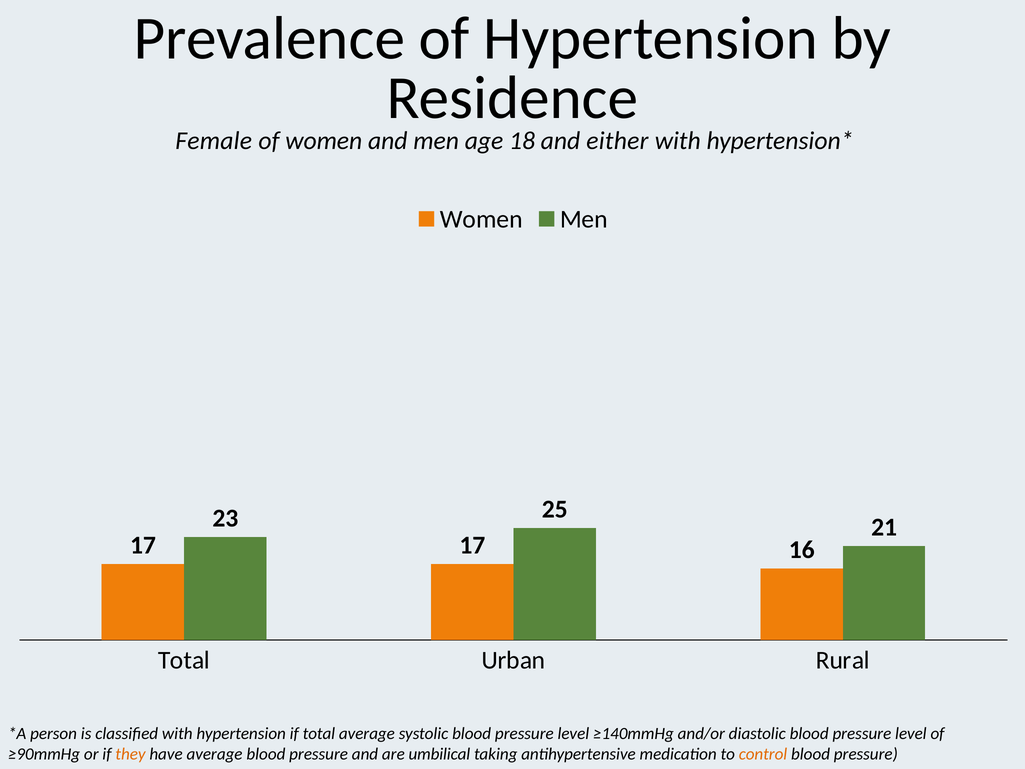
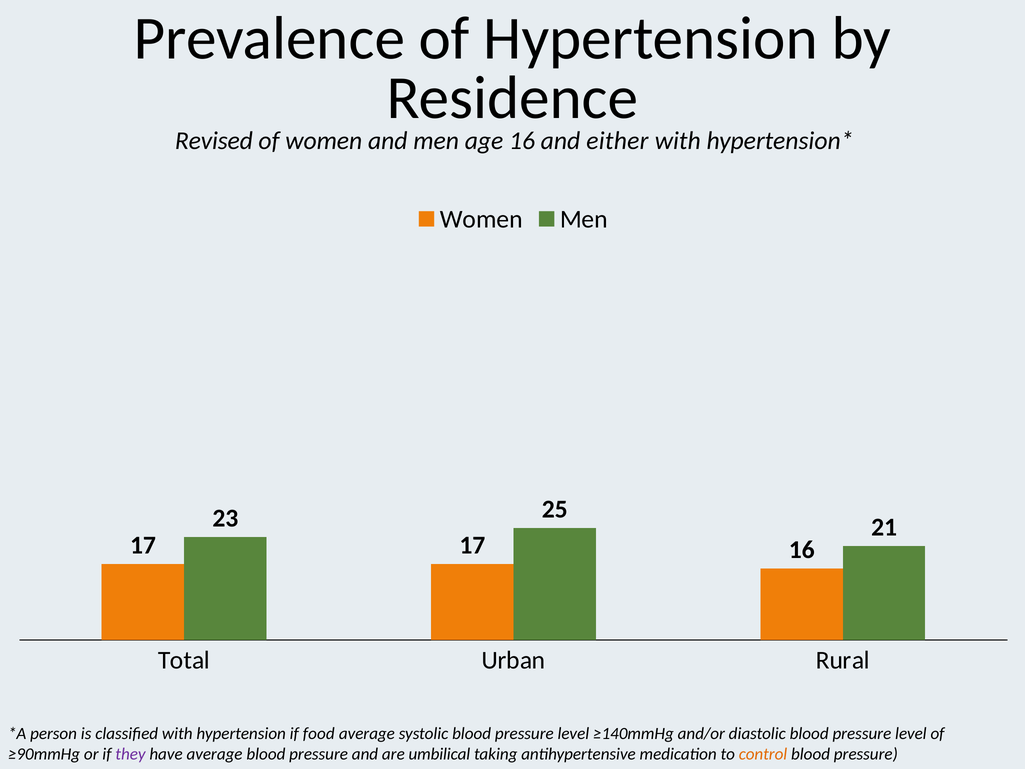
Female: Female -> Revised
age 18: 18 -> 16
if total: total -> food
they colour: orange -> purple
